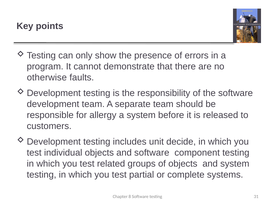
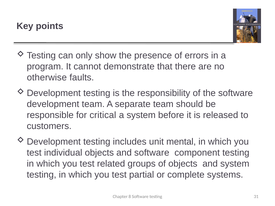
allergy: allergy -> critical
decide: decide -> mental
